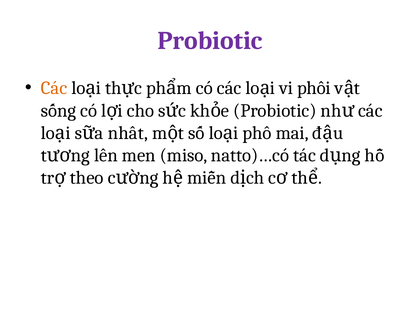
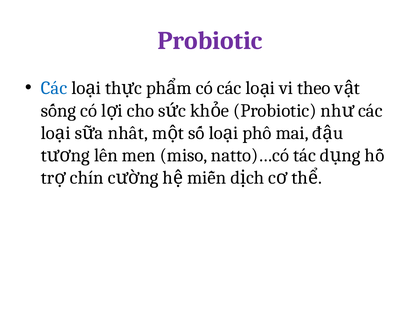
Các at (54, 88) colour: orange -> blue
phối: phối -> theo
theo: theo -> chín
